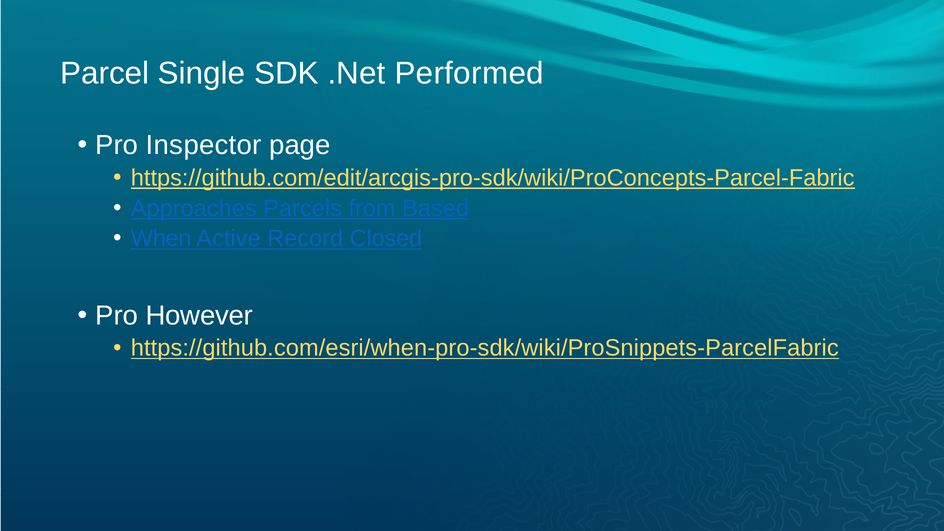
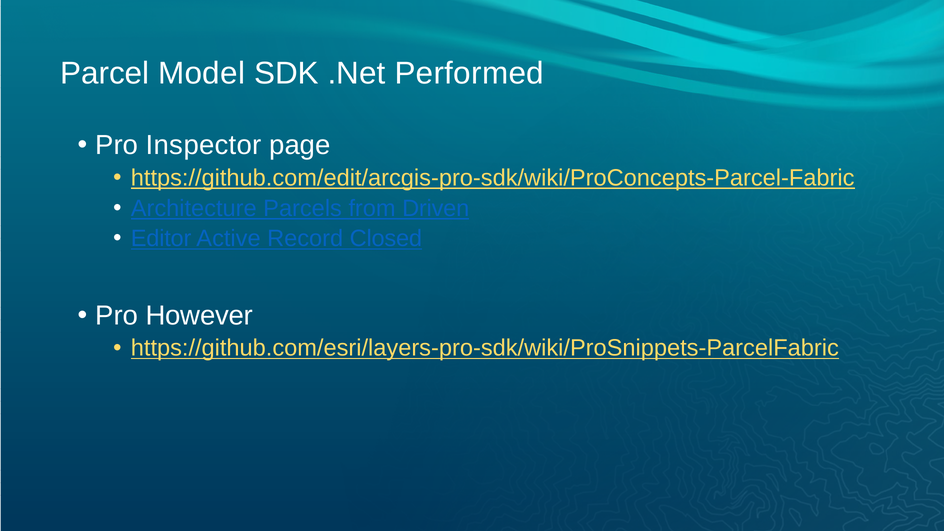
Single: Single -> Model
Approaches: Approaches -> Architecture
Based: Based -> Driven
When: When -> Editor
https://github.com/esri/when-pro-sdk/wiki/ProSnippets-ParcelFabric: https://github.com/esri/when-pro-sdk/wiki/ProSnippets-ParcelFabric -> https://github.com/esri/layers-pro-sdk/wiki/ProSnippets-ParcelFabric
